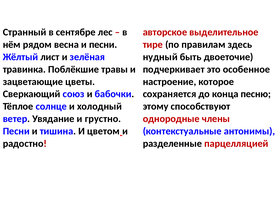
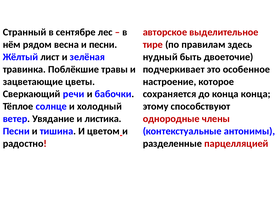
союз: союз -> речи
конца песню: песню -> конца
грустно: грустно -> листика
